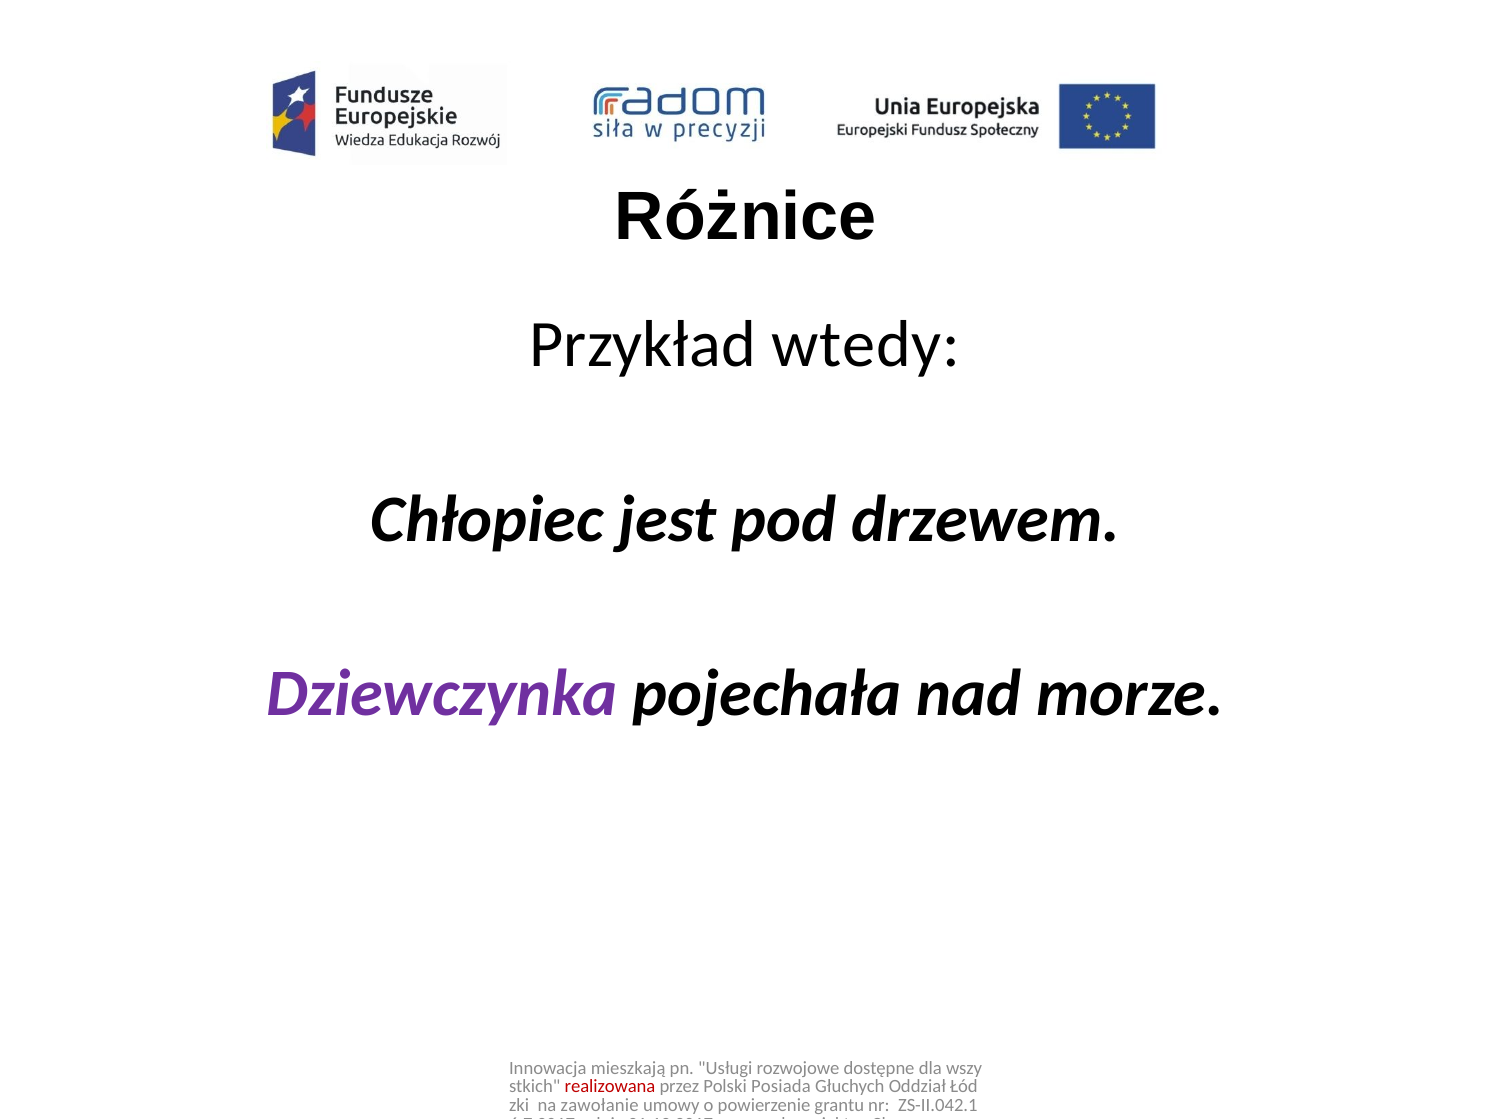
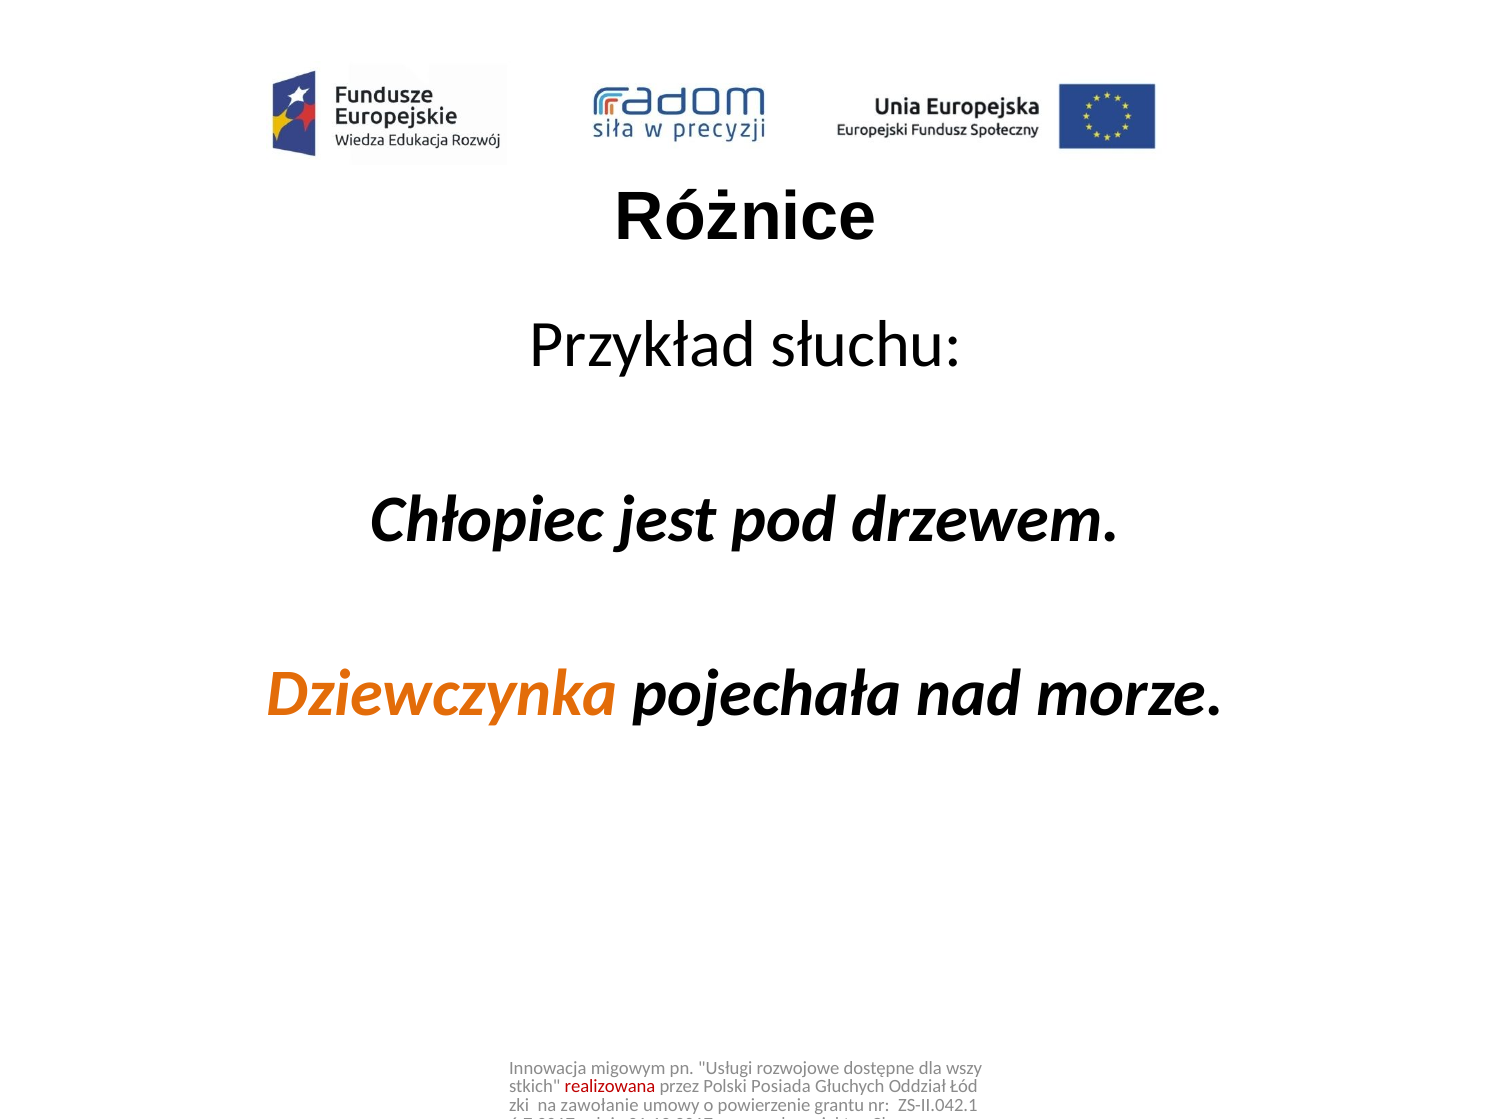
wtedy: wtedy -> słuchu
Dziewczynka colour: purple -> orange
mieszkają: mieszkają -> migowym
